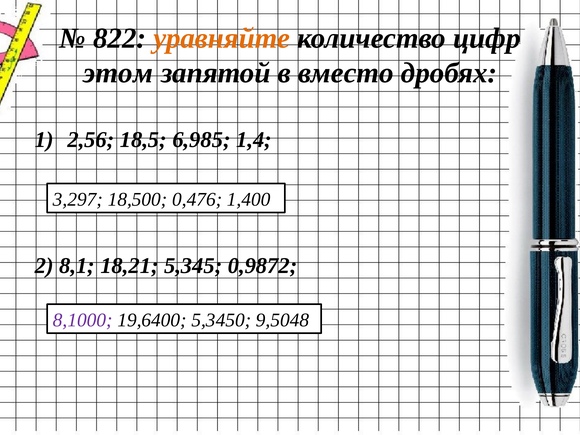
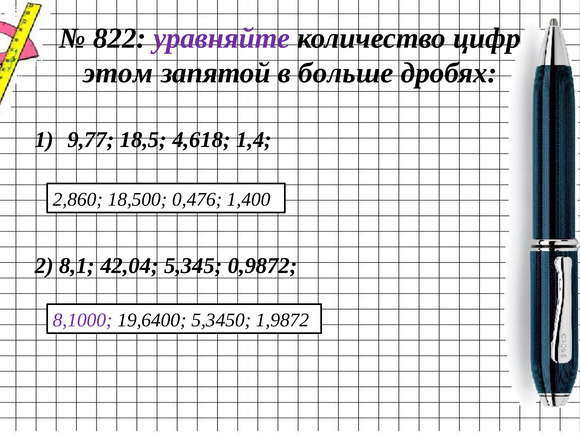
уравняйте colour: orange -> purple
вместо: вместо -> больше
2,56: 2,56 -> 9,77
6,985: 6,985 -> 4,618
3,297: 3,297 -> 2,860
18,21: 18,21 -> 42,04
9,5048: 9,5048 -> 1,9872
